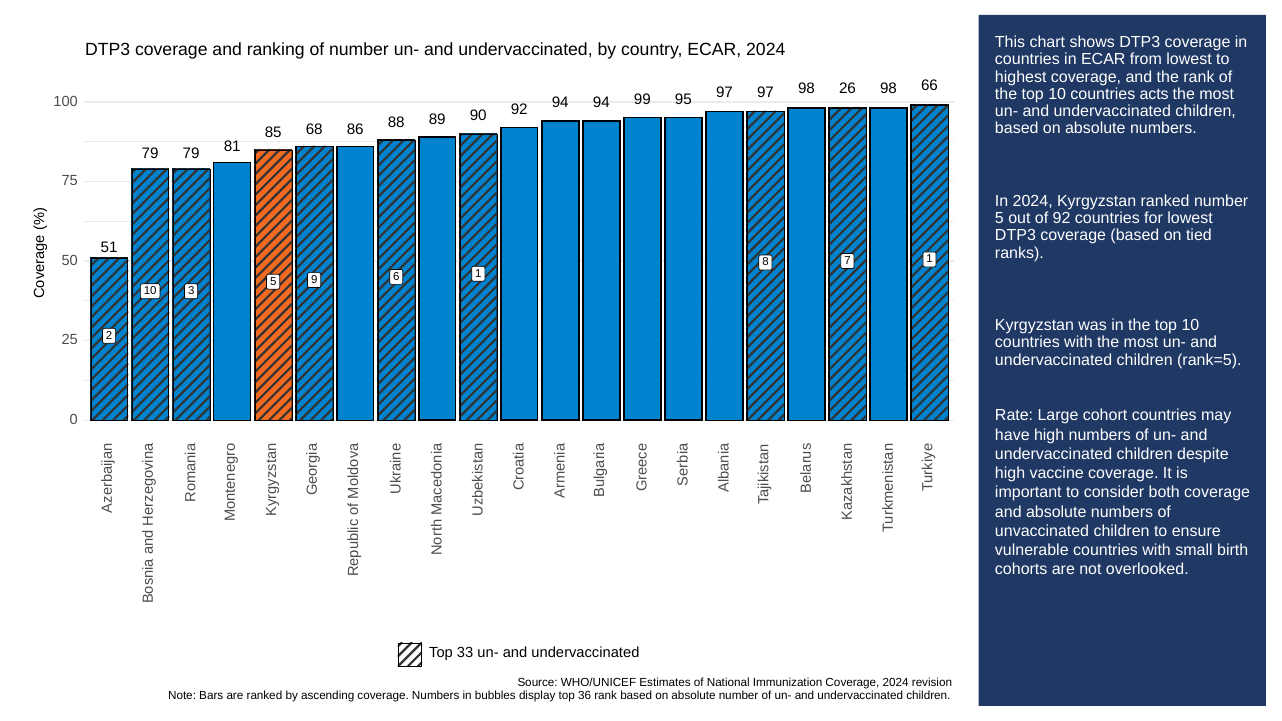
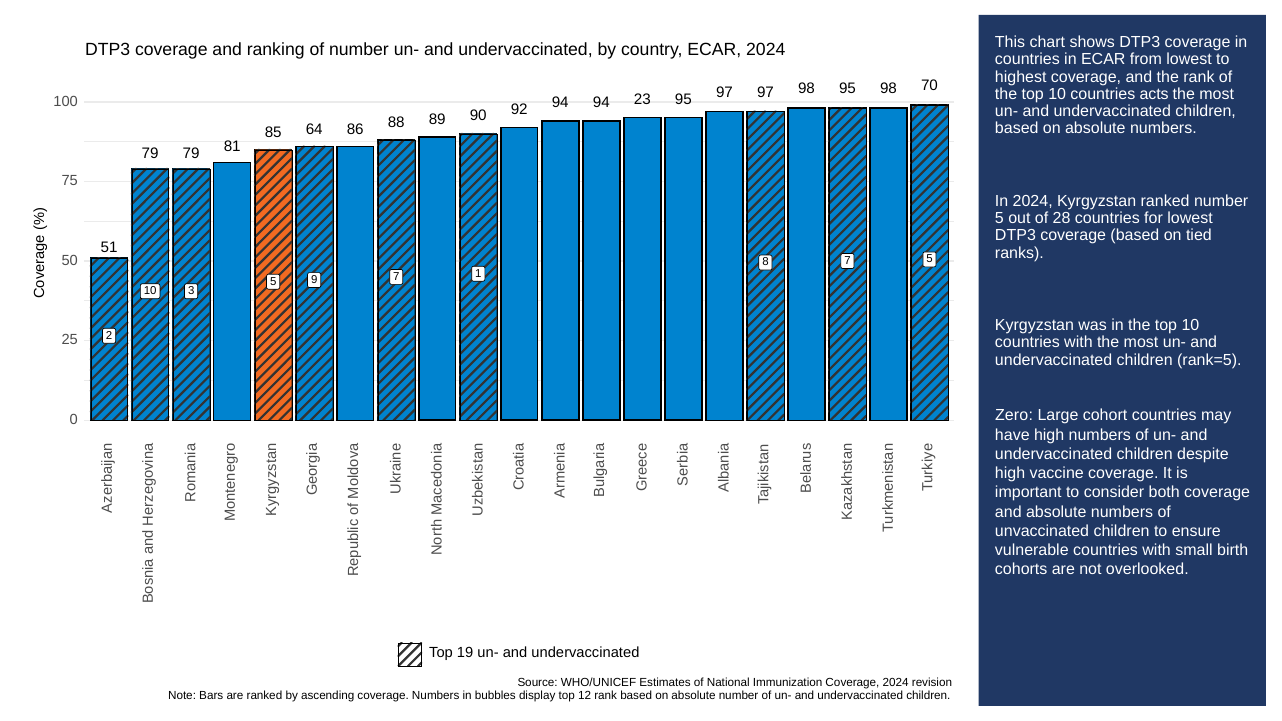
66: 66 -> 70
97 26: 26 -> 95
99: 99 -> 23
68: 68 -> 64
of 92: 92 -> 28
7 1: 1 -> 5
9 6: 6 -> 7
Rate: Rate -> Zero
33: 33 -> 19
36: 36 -> 12
